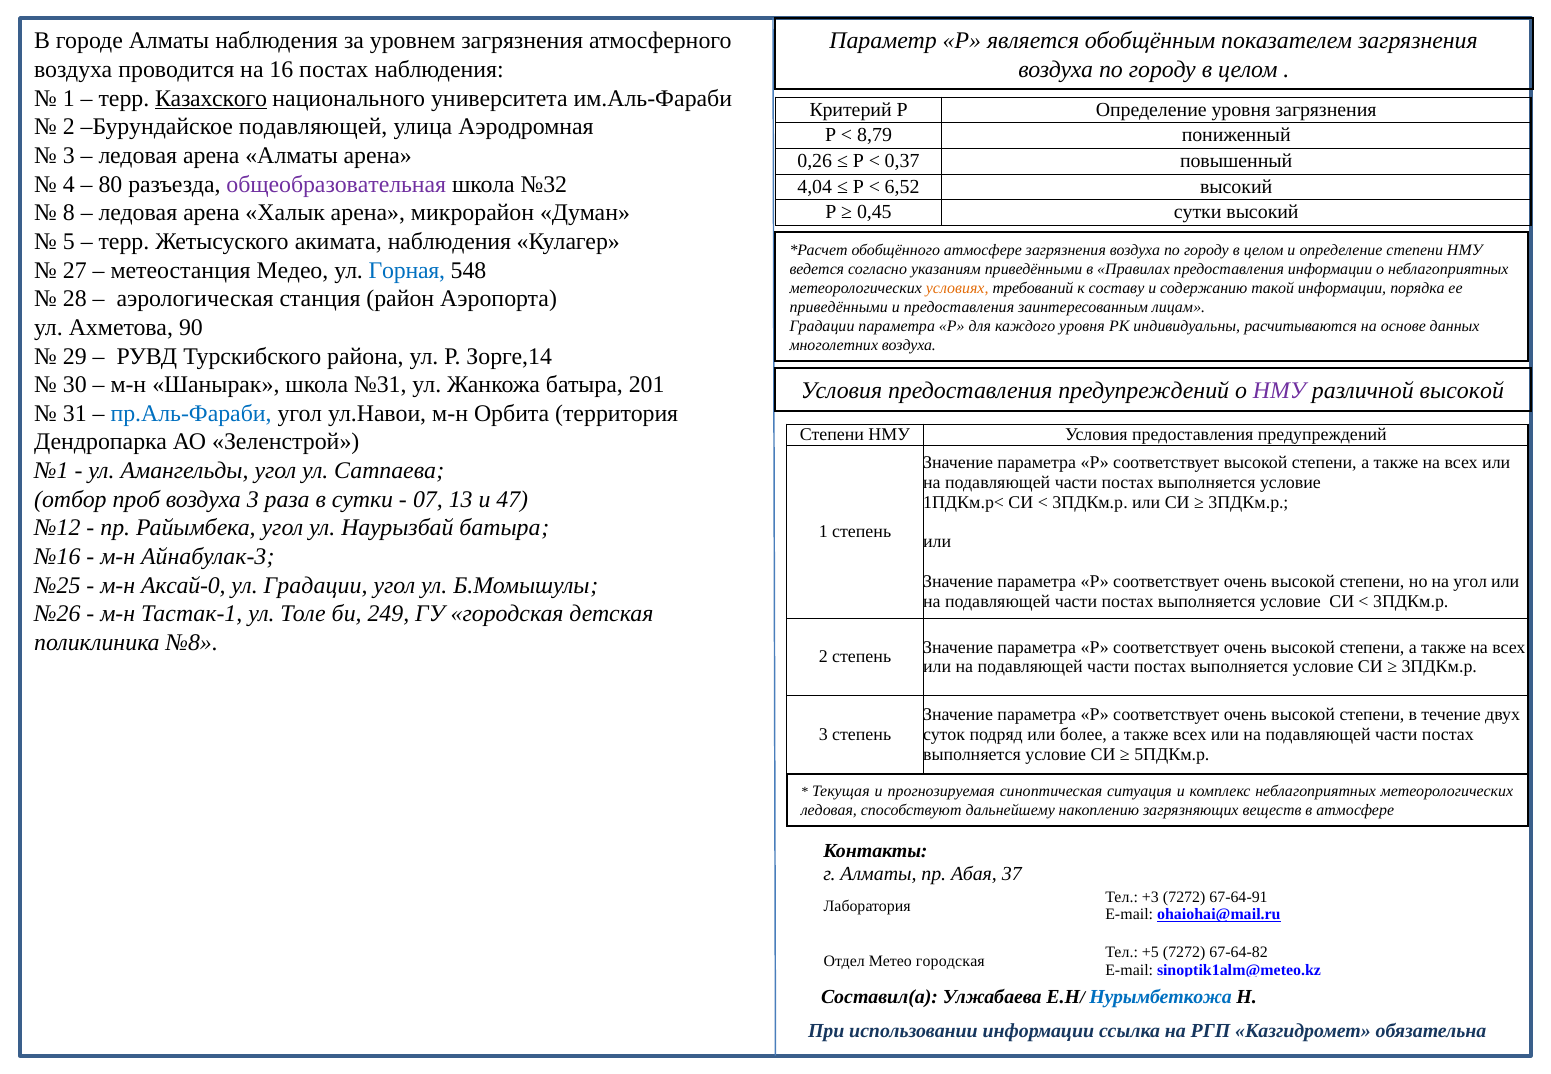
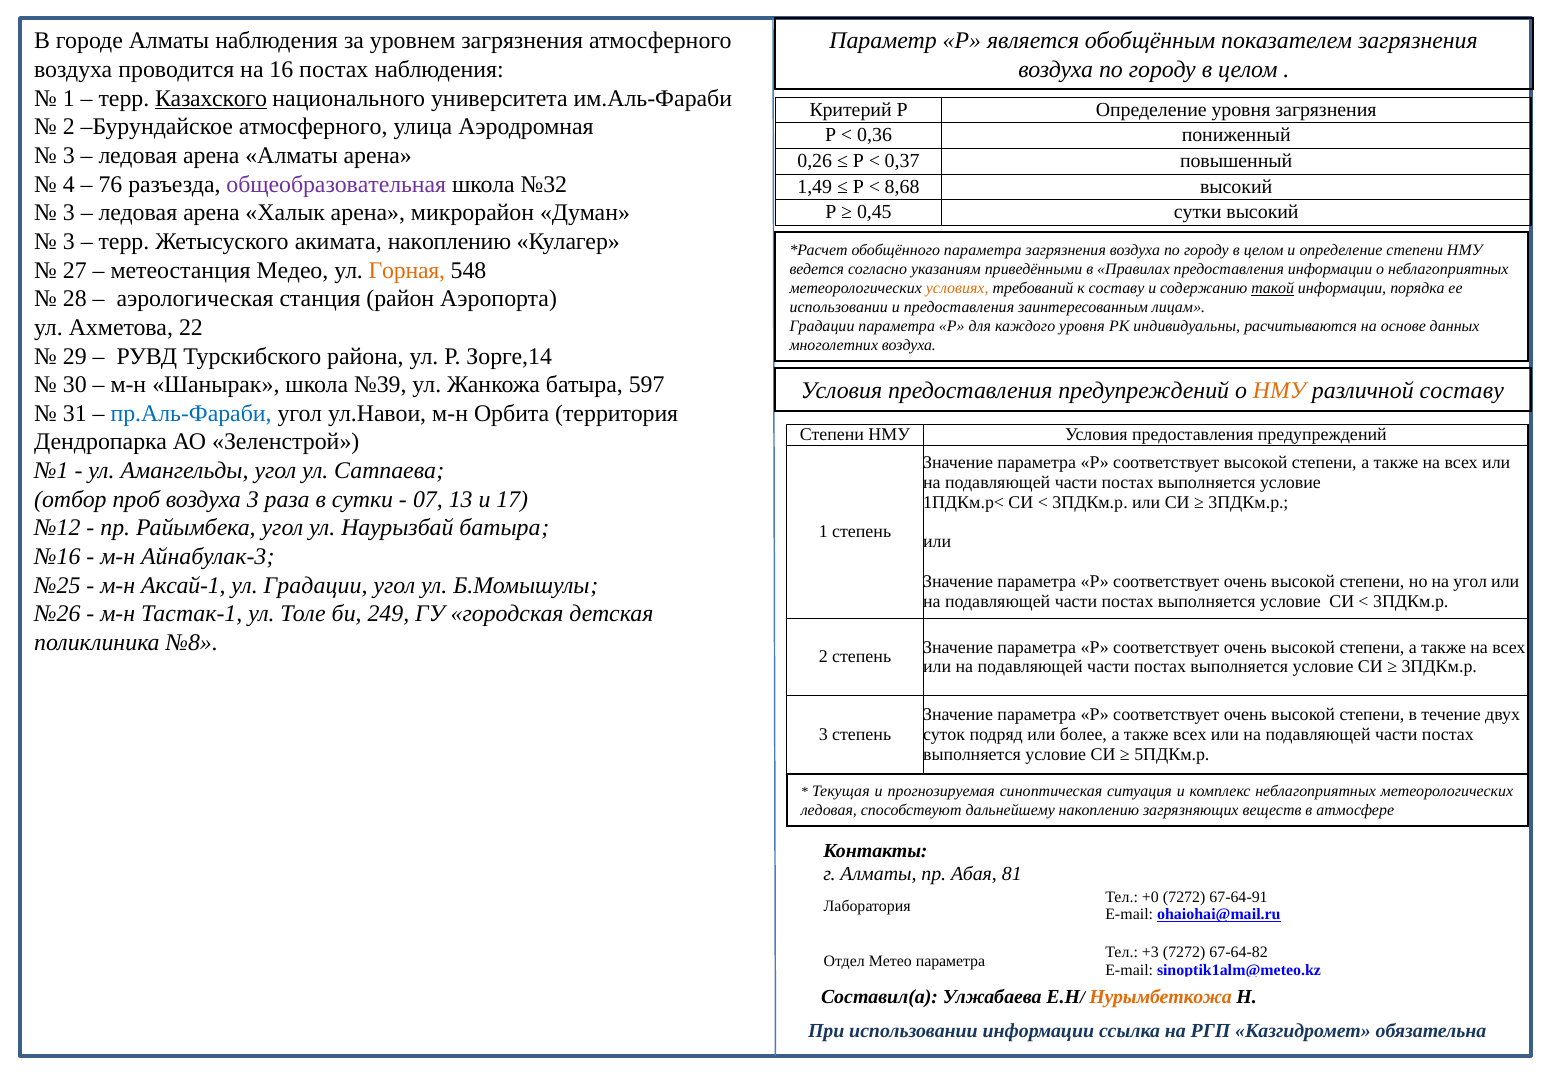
Бурундайское подавляющей: подавляющей -> атмосферного
8,79: 8,79 -> 0,36
80: 80 -> 76
4,04: 4,04 -> 1,49
6,52: 6,52 -> 8,68
8 at (69, 213): 8 -> 3
5 at (69, 242): 5 -> 3
акимата наблюдения: наблюдения -> накоплению
обобщённого атмосфере: атмосфере -> параметра
Горная colour: blue -> orange
такой underline: none -> present
приведёнными at (839, 307): приведёнными -> использовании
90: 90 -> 22
№31: №31 -> №39
201: 201 -> 597
НМУ at (1279, 391) colour: purple -> orange
различной высокой: высокой -> составу
47: 47 -> 17
Аксай-0: Аксай-0 -> Аксай-1
37: 37 -> 81
+3: +3 -> +0
+5: +5 -> +3
Метео городская: городская -> параметра
Нурымбеткожа colour: blue -> orange
